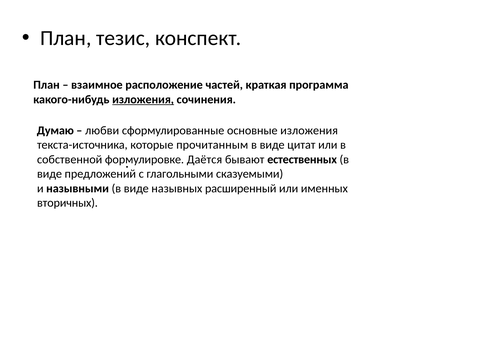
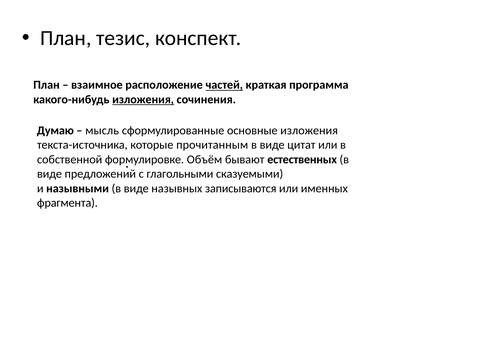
частей underline: none -> present
любви: любви -> мысль
Даётся: Даётся -> Объём
расширенный: расширенный -> записываются
вторичных: вторичных -> фрагмента
